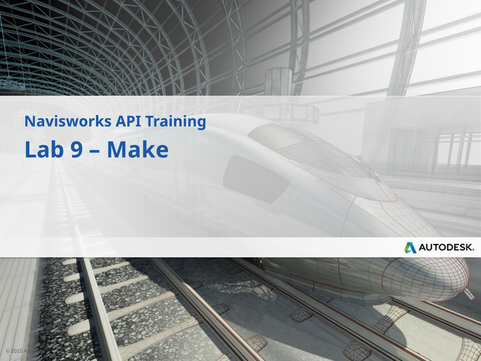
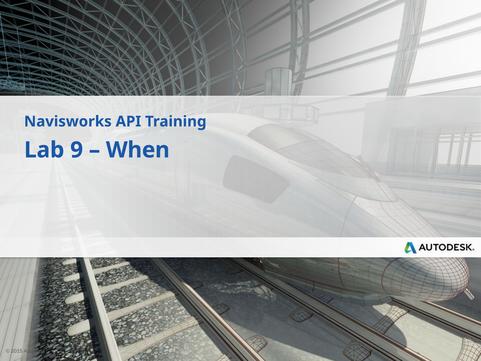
Make: Make -> When
